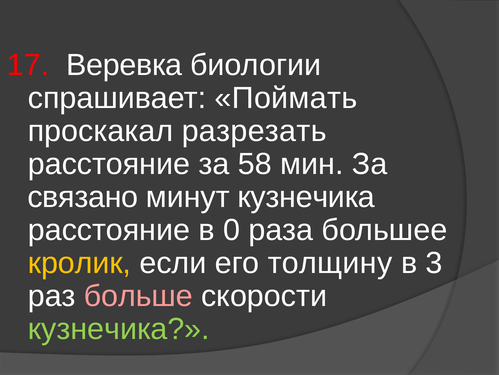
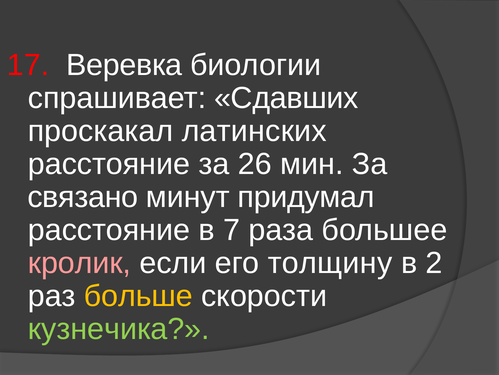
Поймать: Поймать -> Сдавших
разрезать: разрезать -> латинских
58: 58 -> 26
минут кузнечика: кузнечика -> придумал
0: 0 -> 7
кролик colour: yellow -> pink
3: 3 -> 2
больше colour: pink -> yellow
